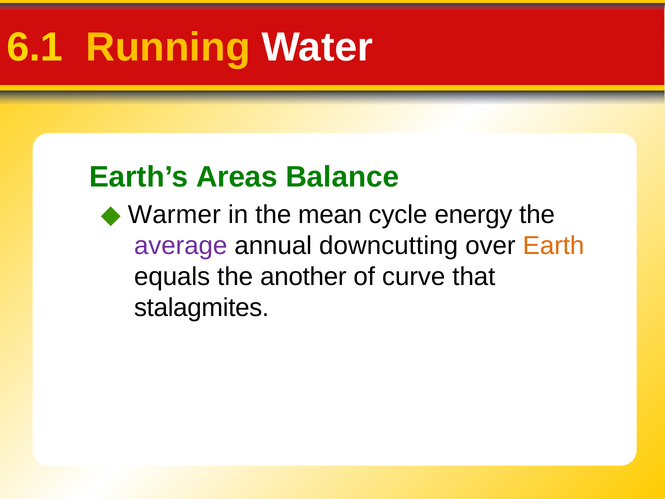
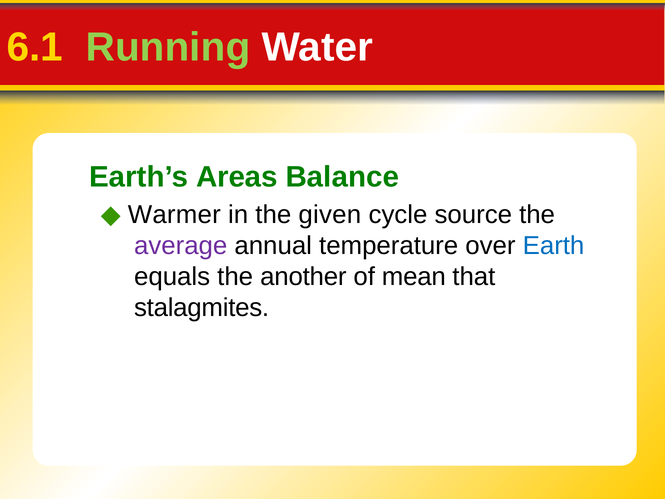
Running colour: yellow -> light green
mean: mean -> given
energy: energy -> source
downcutting: downcutting -> temperature
Earth colour: orange -> blue
curve: curve -> mean
